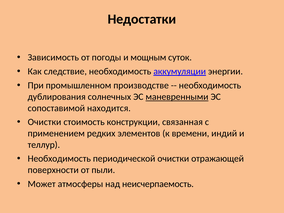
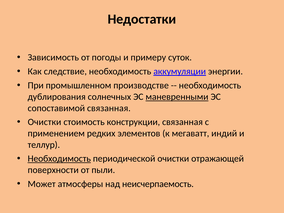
мощным: мощным -> примеру
сопоставимой находится: находится -> связанная
времени: времени -> мегаватт
Необходимость at (59, 159) underline: none -> present
